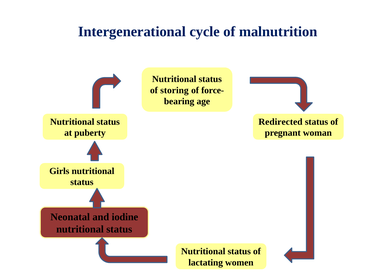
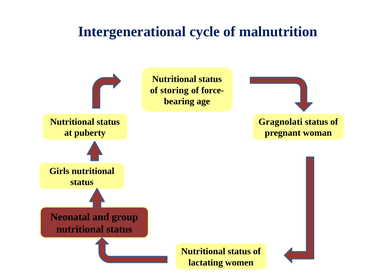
Redirected: Redirected -> Gragnolati
iodine: iodine -> group
